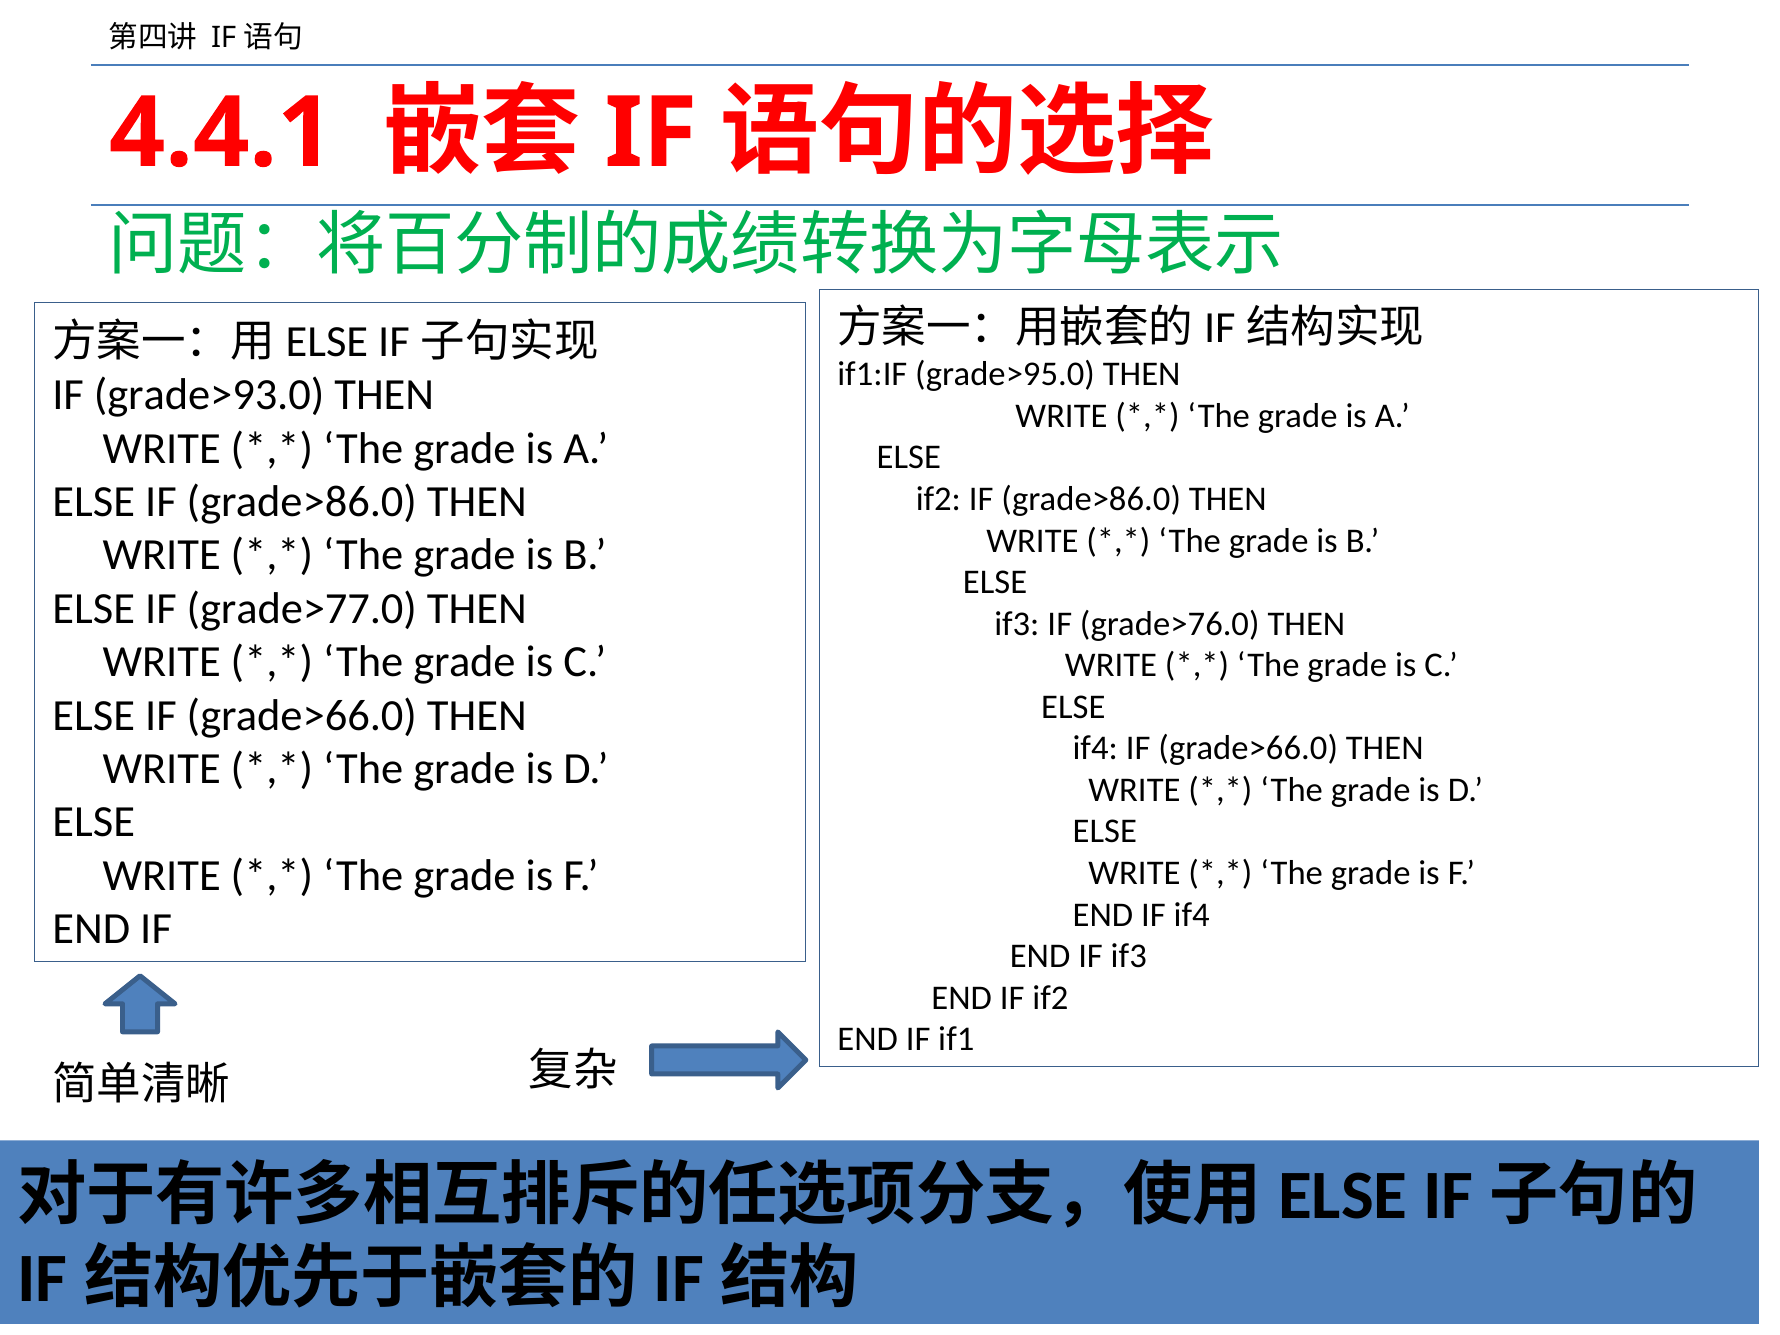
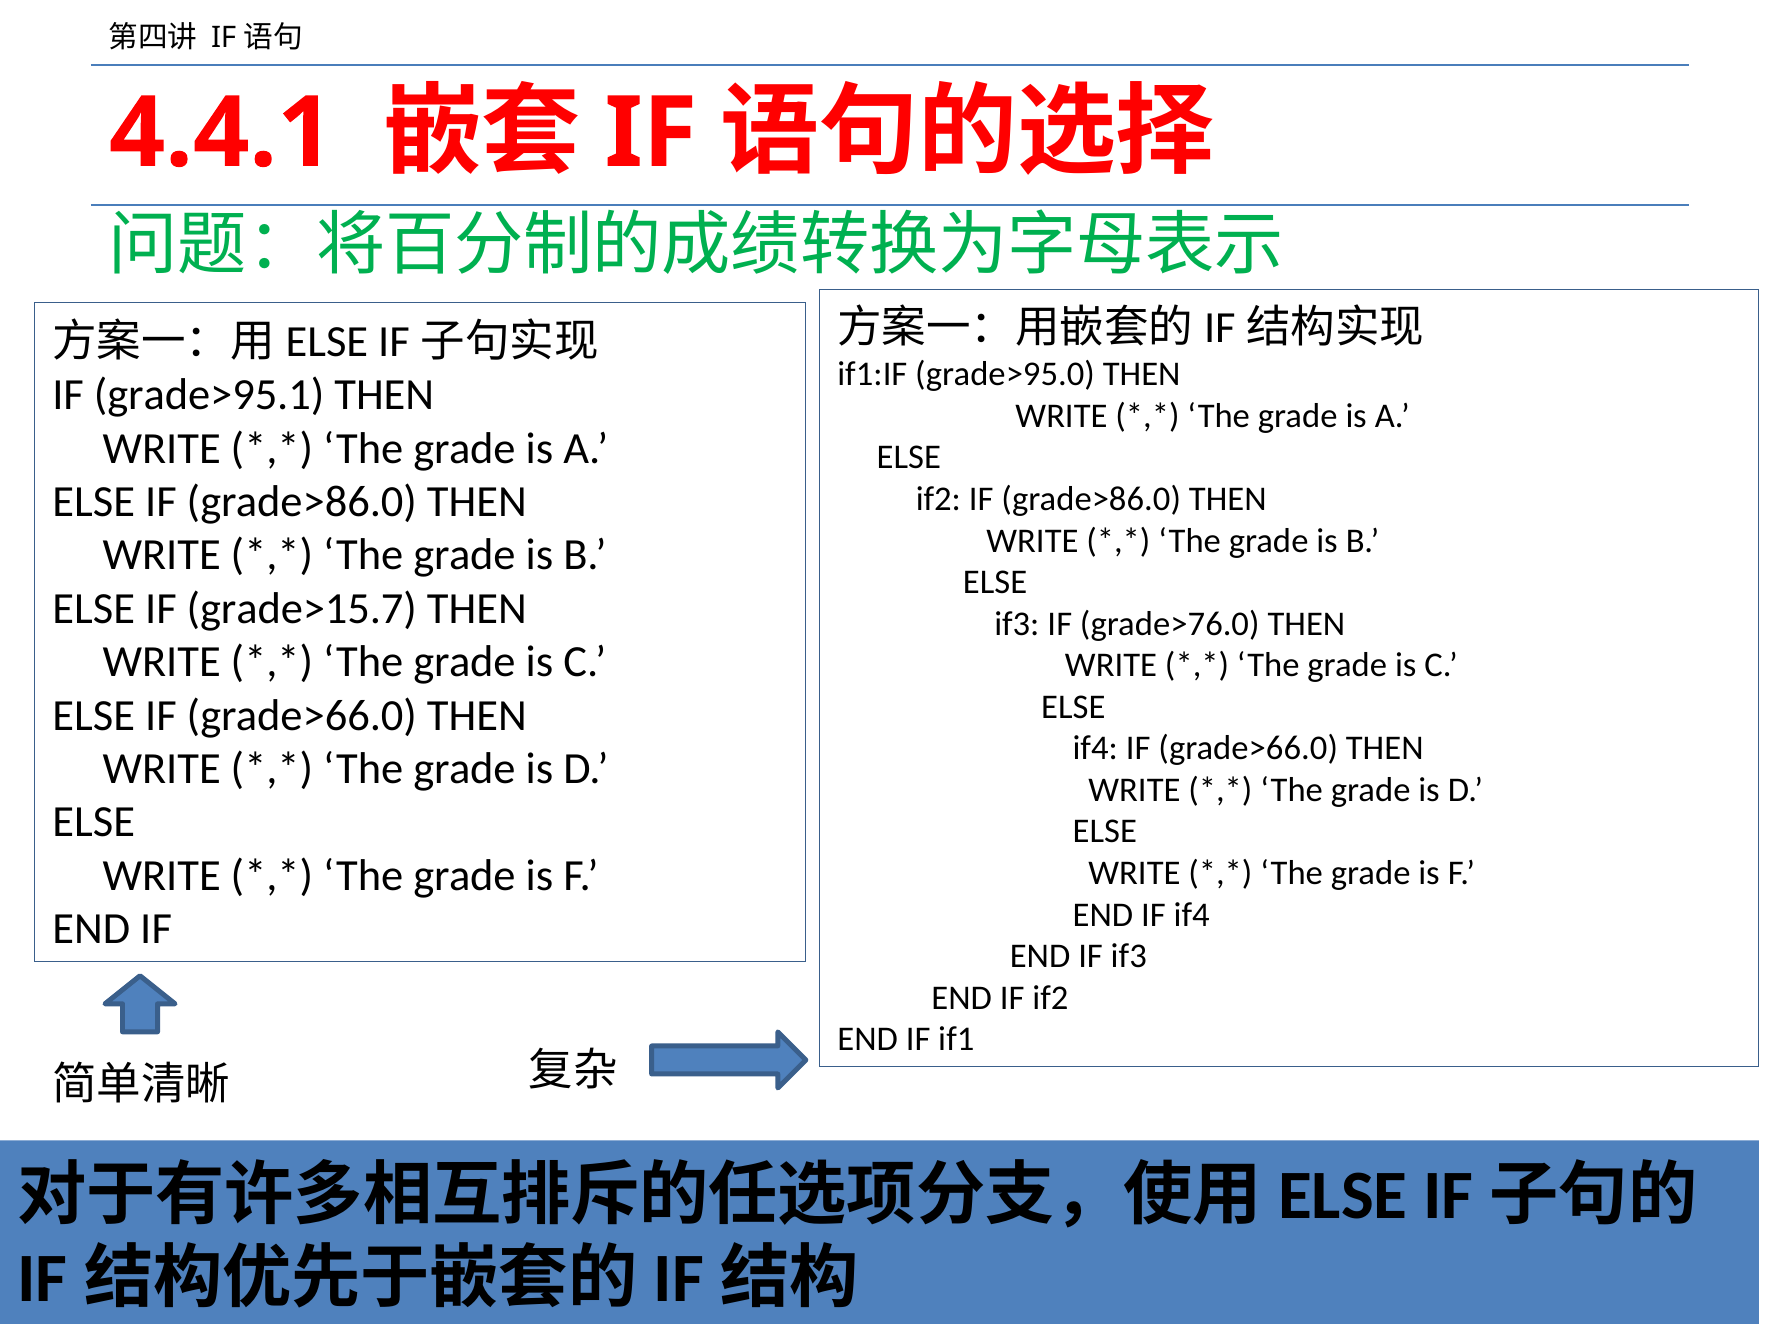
grade>93.0: grade>93.0 -> grade>95.1
grade>77.0: grade>77.0 -> grade>15.7
